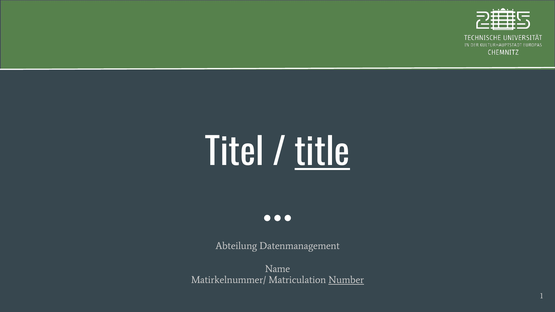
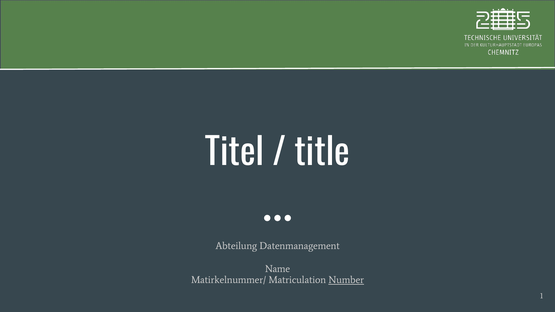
title underline: present -> none
